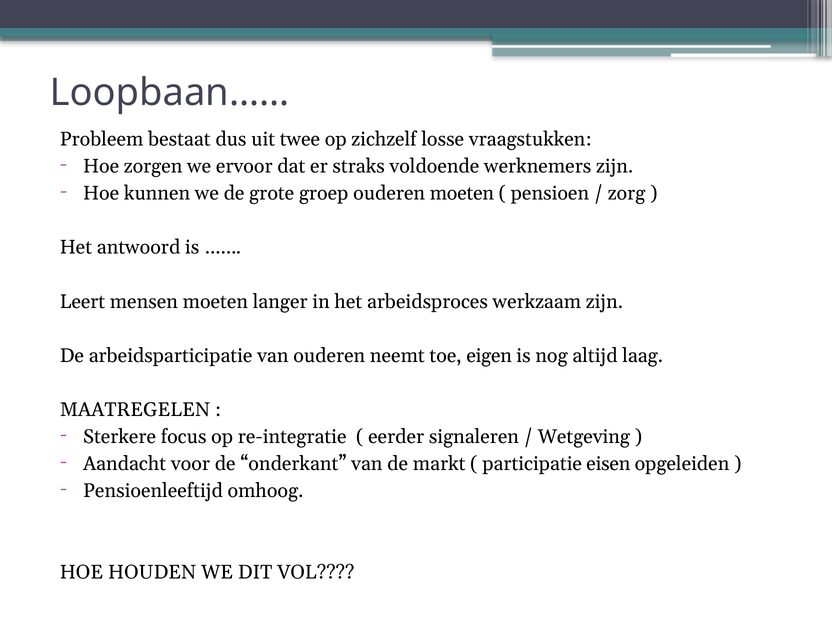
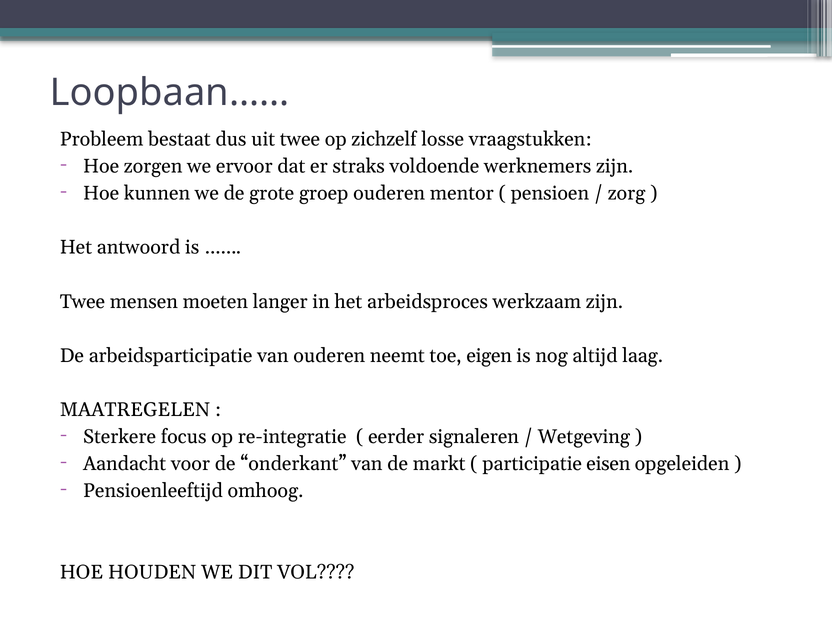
ouderen moeten: moeten -> mentor
Leert at (82, 302): Leert -> Twee
